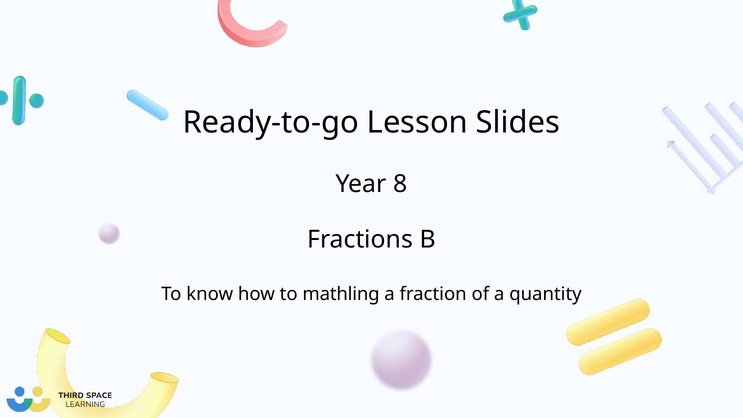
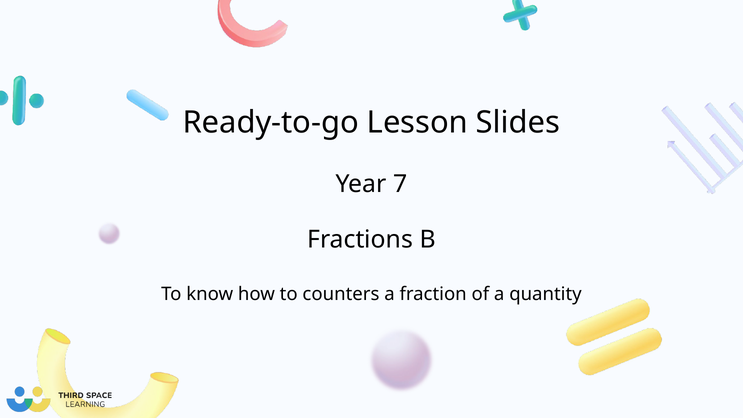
8: 8 -> 7
mathling: mathling -> counters
